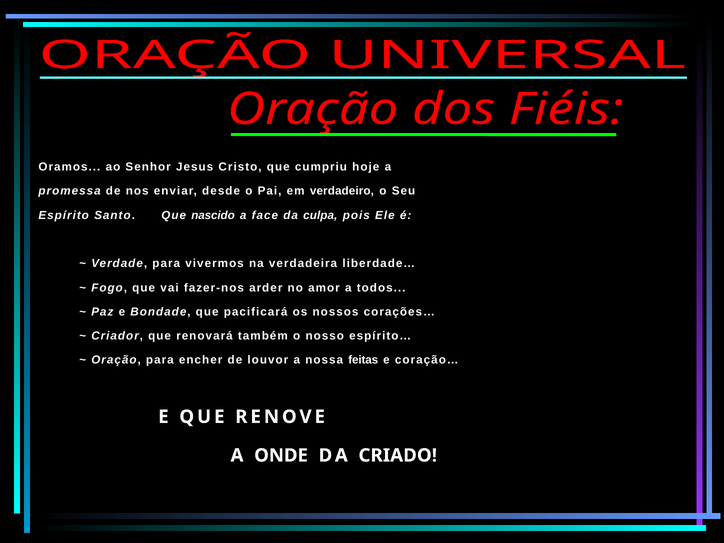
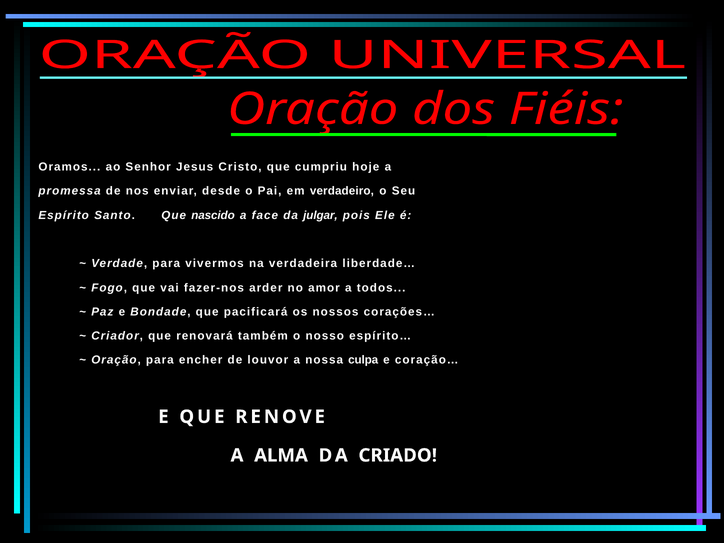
culpa: culpa -> julgar
feitas: feitas -> culpa
ONDE: ONDE -> ALMA
